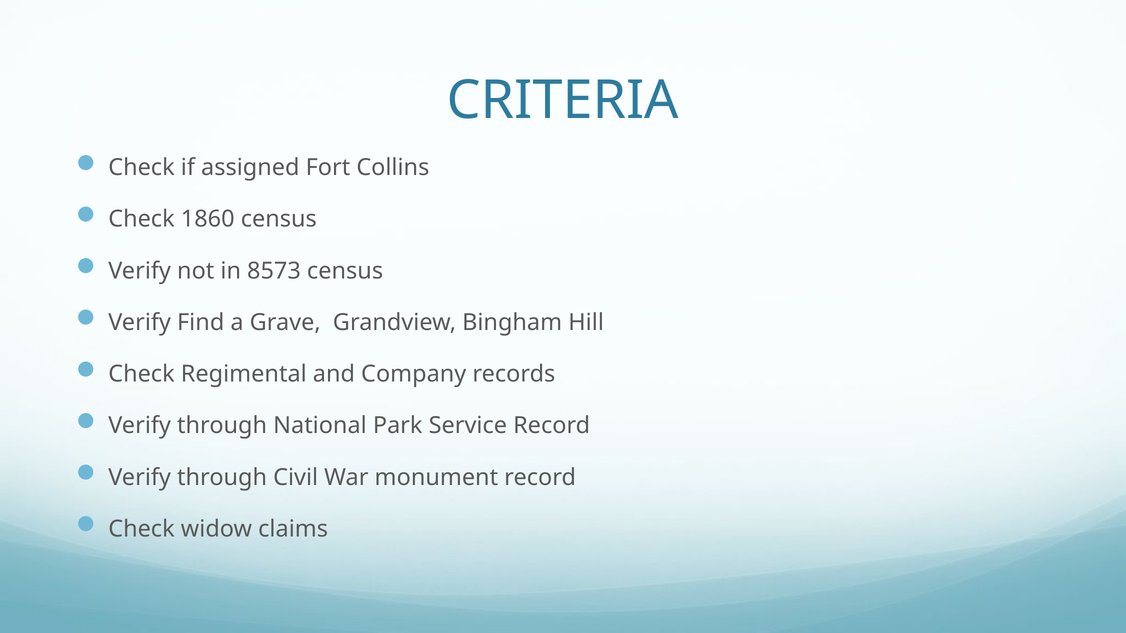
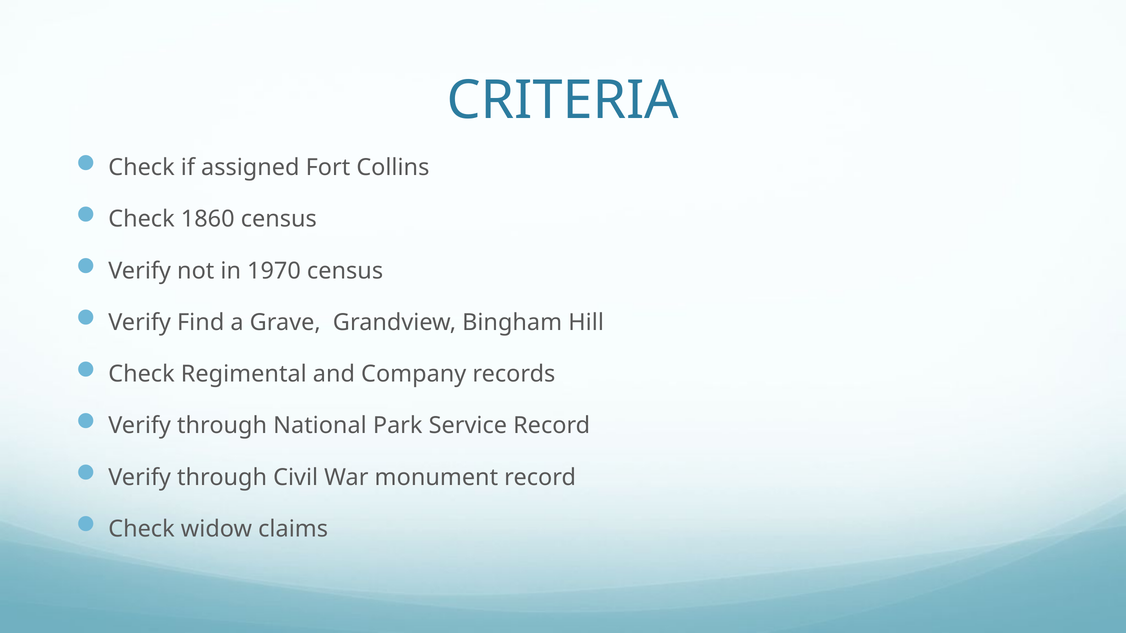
8573: 8573 -> 1970
